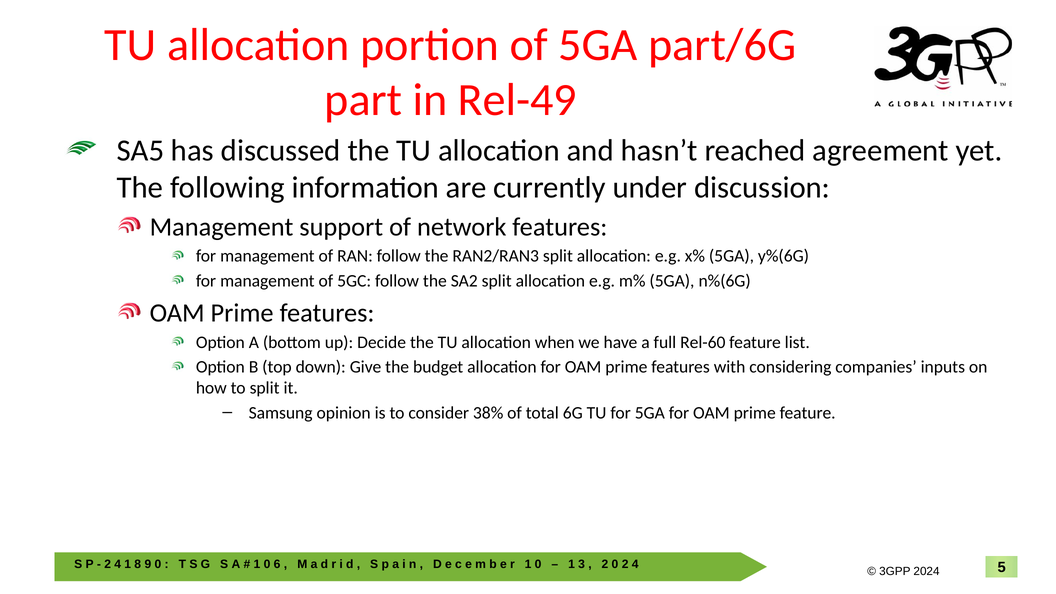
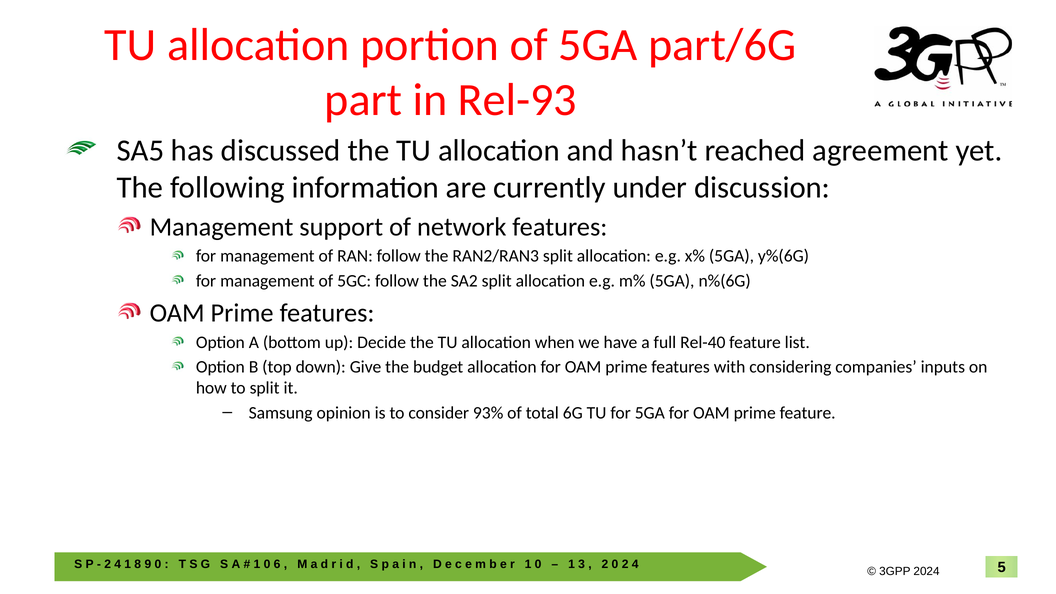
Rel-49: Rel-49 -> Rel-93
Rel-60: Rel-60 -> Rel-40
38%: 38% -> 93%
